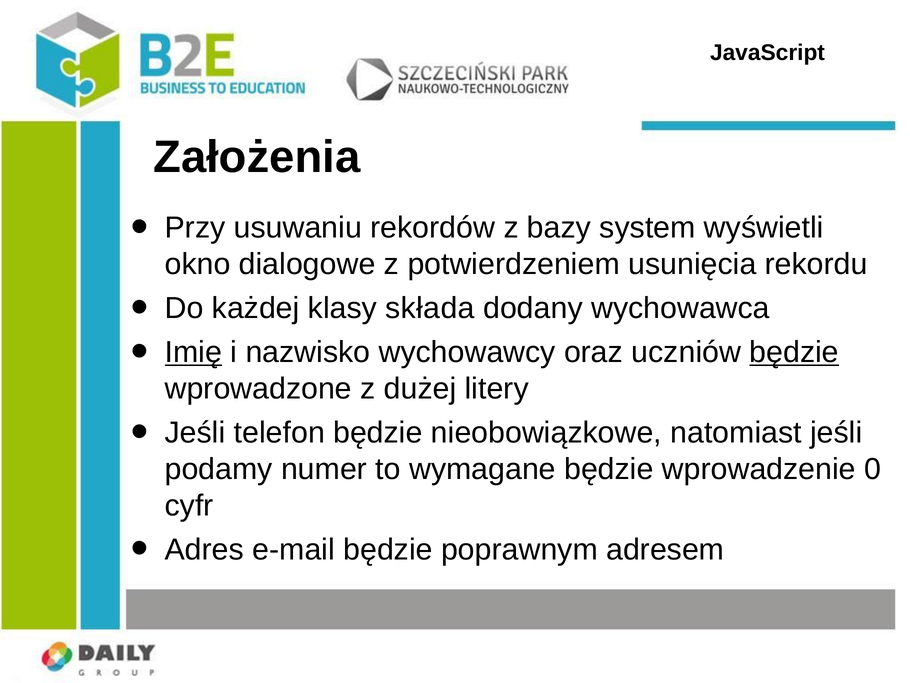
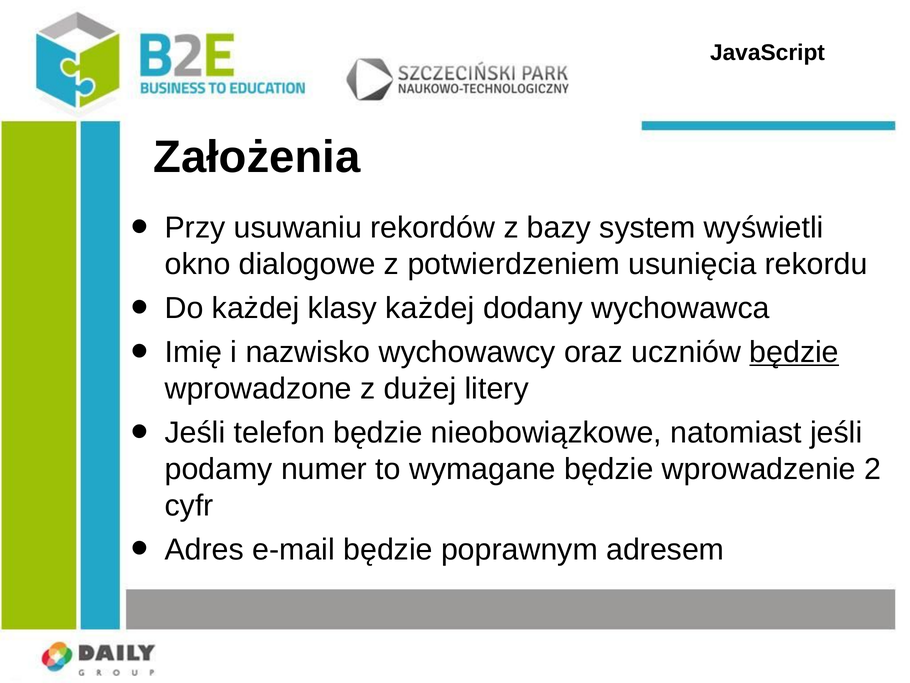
klasy składa: składa -> każdej
Imię underline: present -> none
0: 0 -> 2
